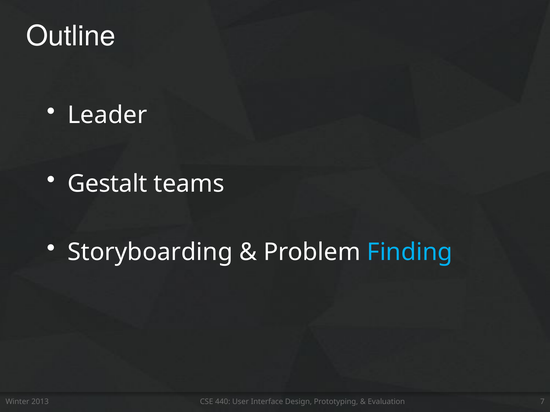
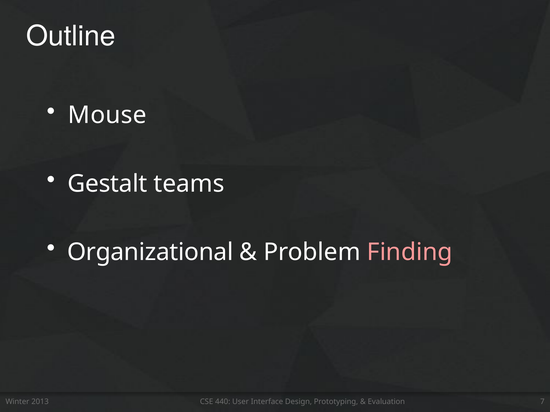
Leader: Leader -> Mouse
Storyboarding: Storyboarding -> Organizational
Finding colour: light blue -> pink
